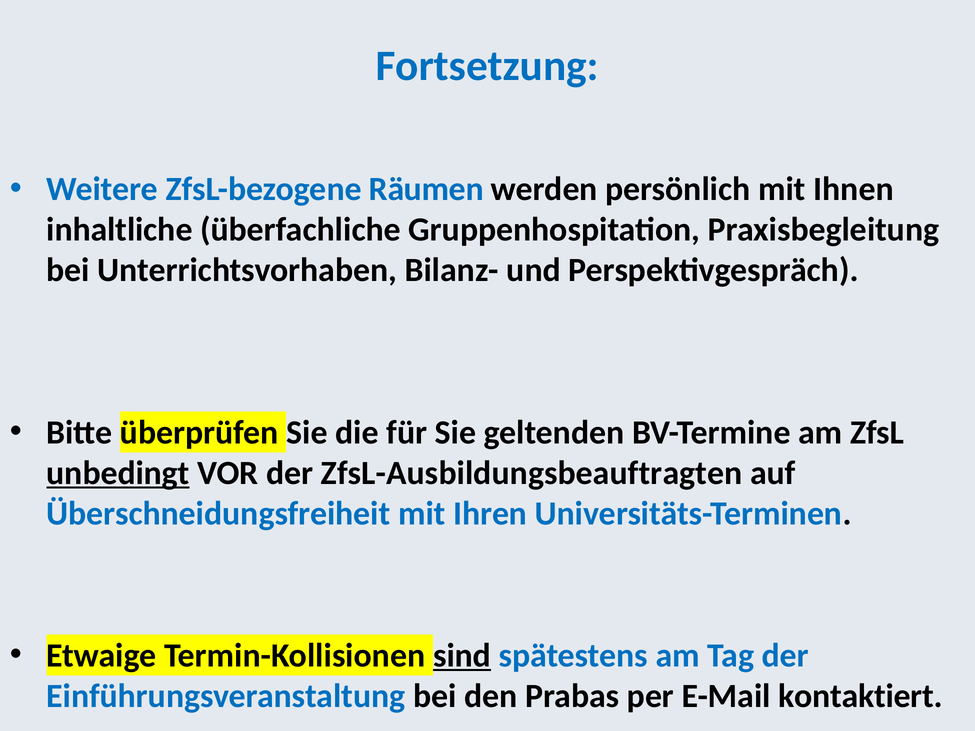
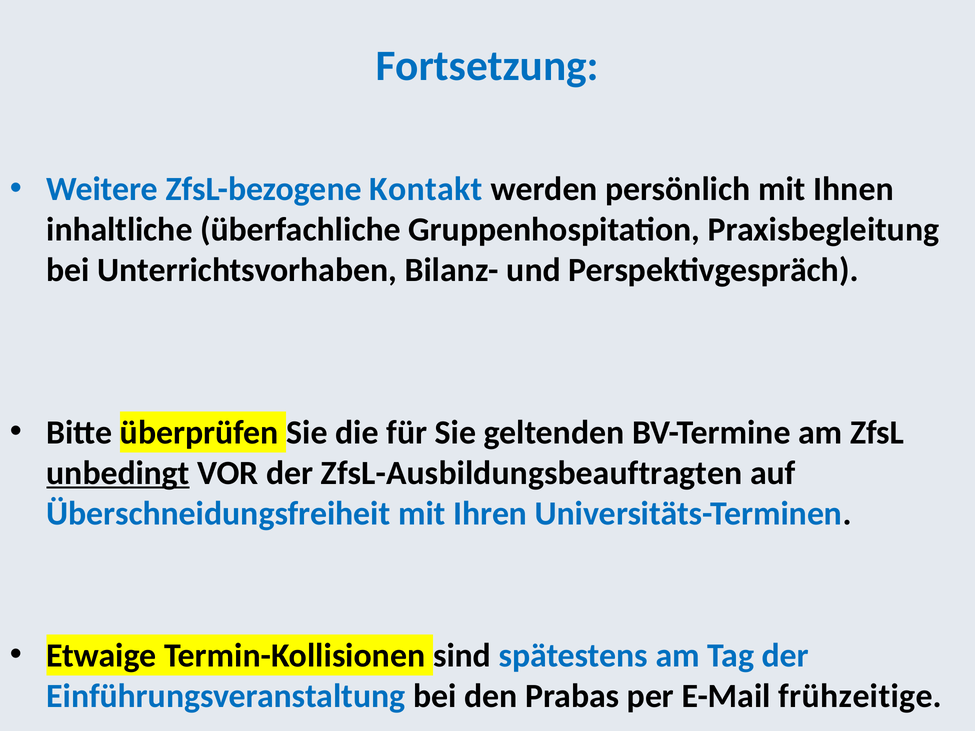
Räumen: Räumen -> Kontakt
sind underline: present -> none
kontaktiert: kontaktiert -> frühzeitige
